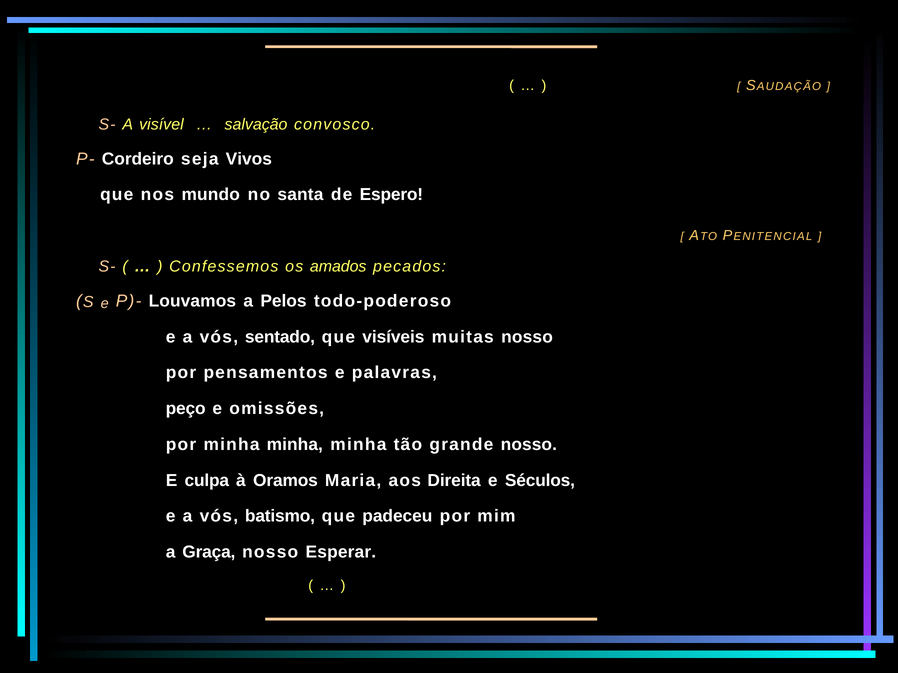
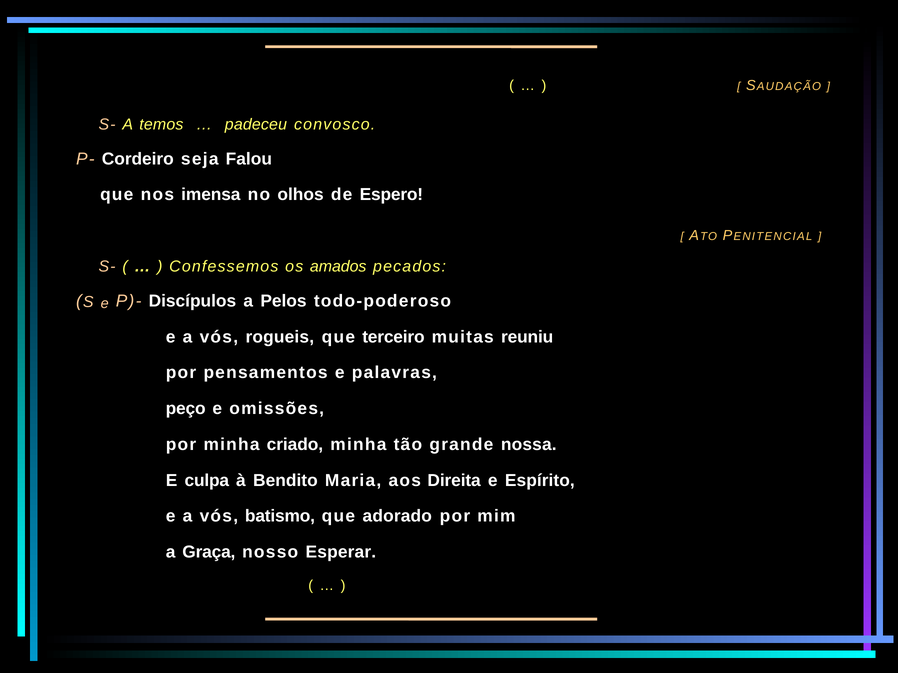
visível: visível -> temos
salvação: salvação -> padeceu
Vivos: Vivos -> Falou
mundo: mundo -> imensa
santa: santa -> olhos
Louvamos: Louvamos -> Discípulos
sentado: sentado -> rogueis
visíveis: visíveis -> terceiro
muitas nosso: nosso -> reuniu
por minha minha: minha -> criado
grande nosso: nosso -> nossa
Oramos: Oramos -> Bendito
Séculos: Séculos -> Espírito
padeceu: padeceu -> adorado
